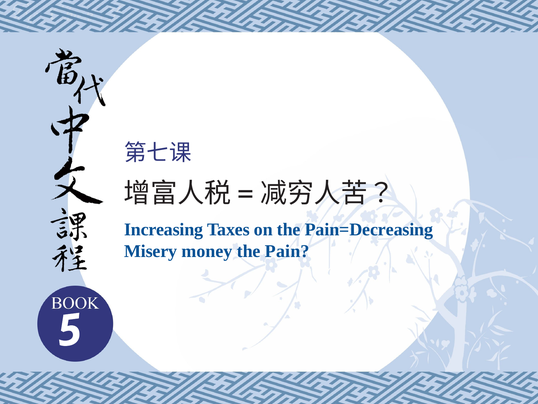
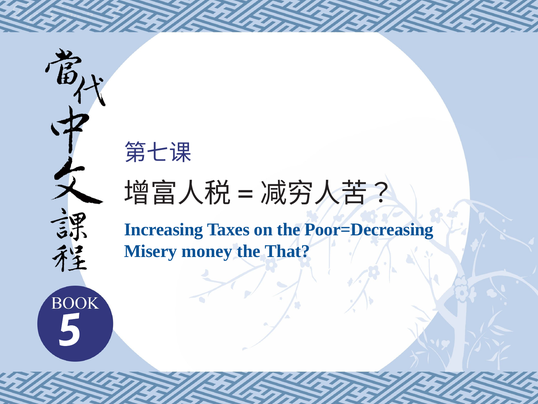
Pain=Decreasing: Pain=Decreasing -> Poor=Decreasing
Pain: Pain -> That
